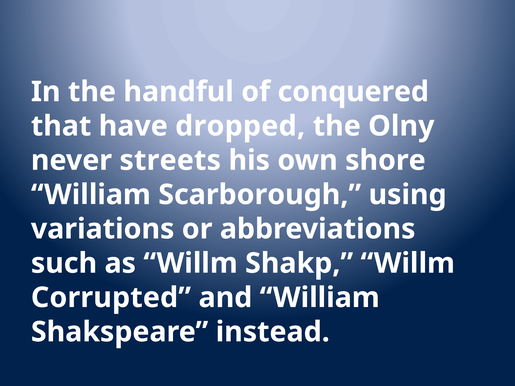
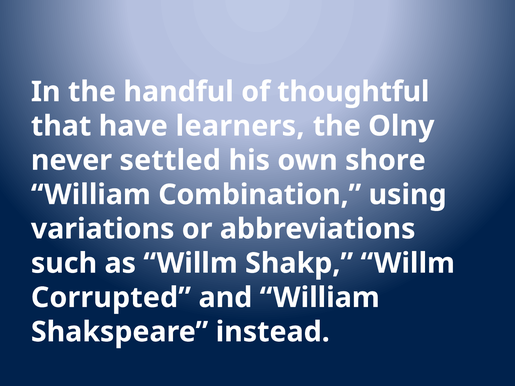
conquered: conquered -> thoughtful
dropped: dropped -> learners
streets: streets -> settled
Scarborough: Scarborough -> Combination
